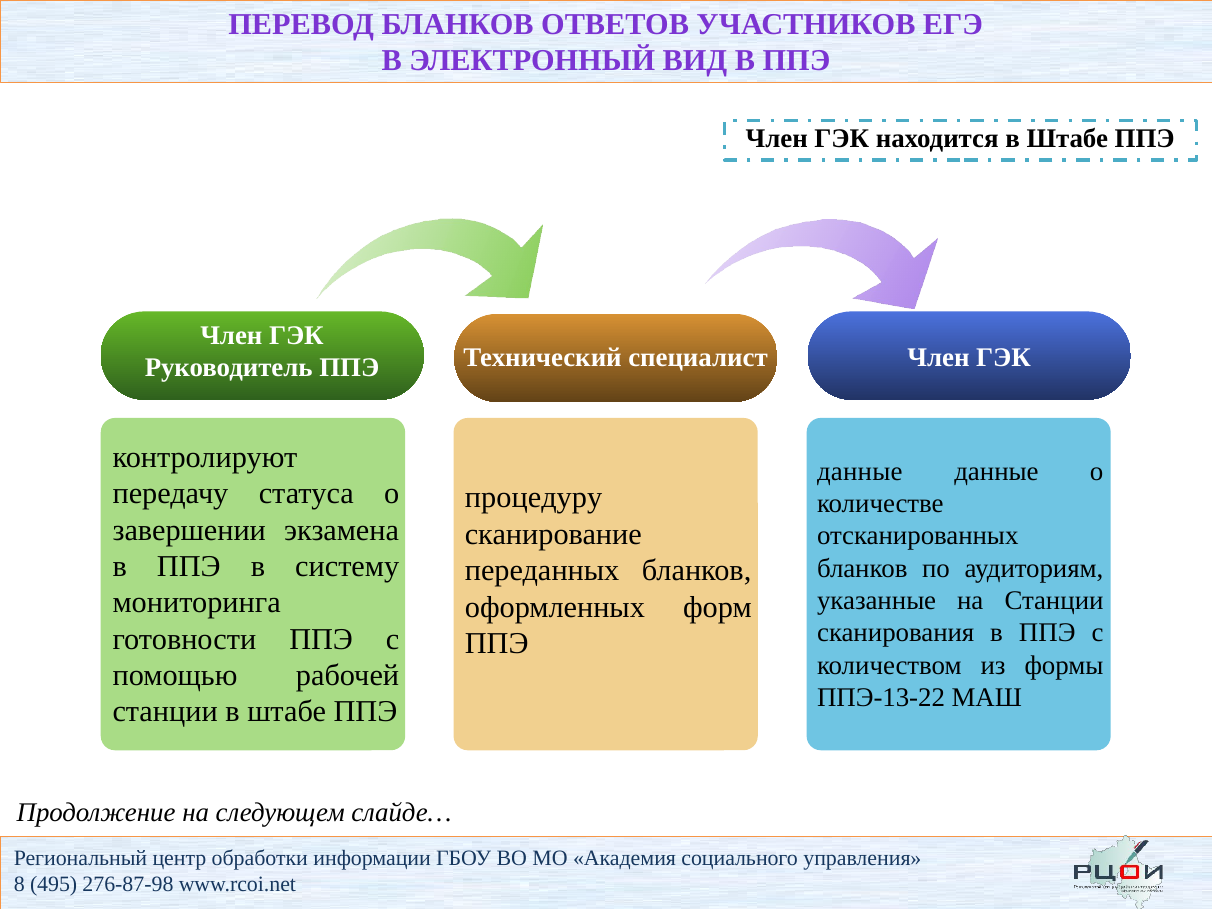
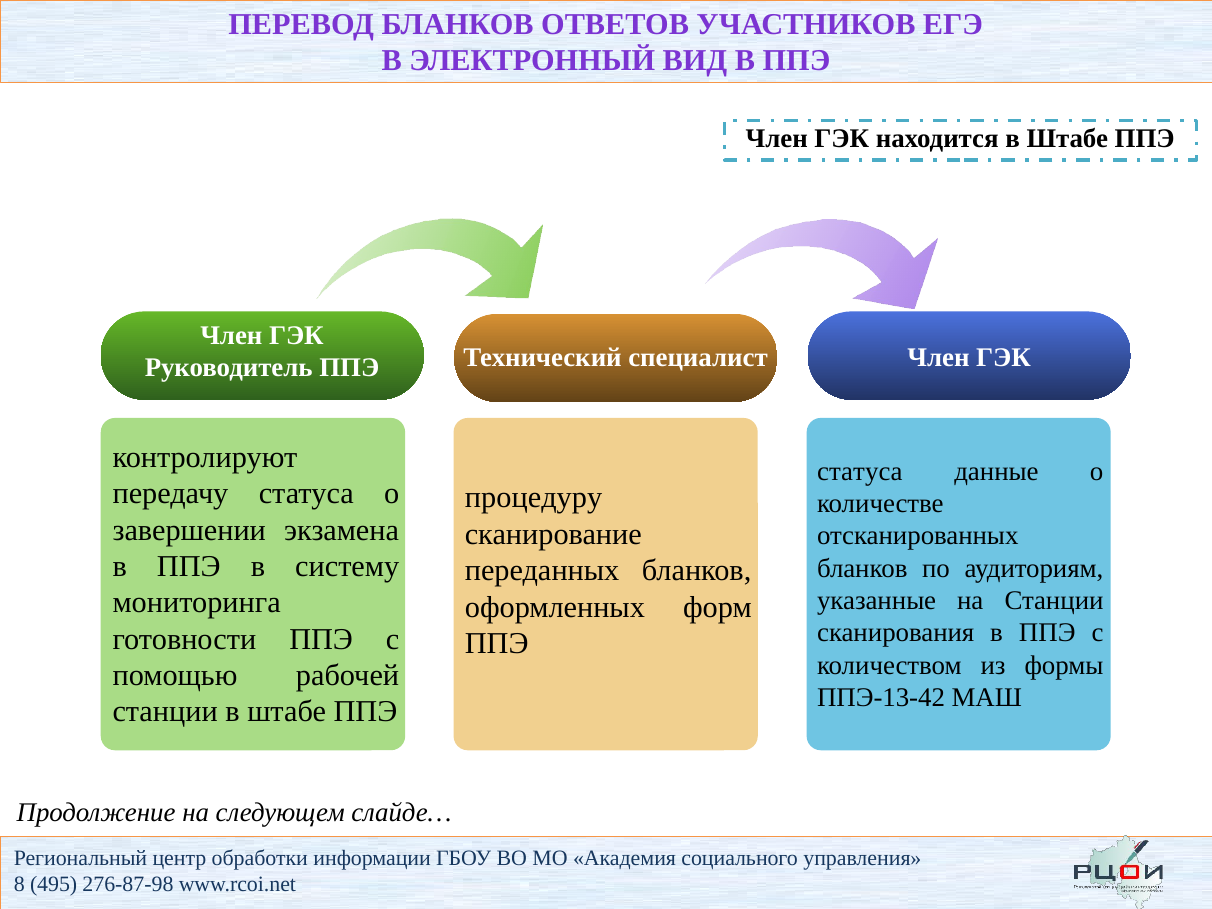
данные at (860, 471): данные -> статуса
ППЭ-13-22: ППЭ-13-22 -> ППЭ-13-42
